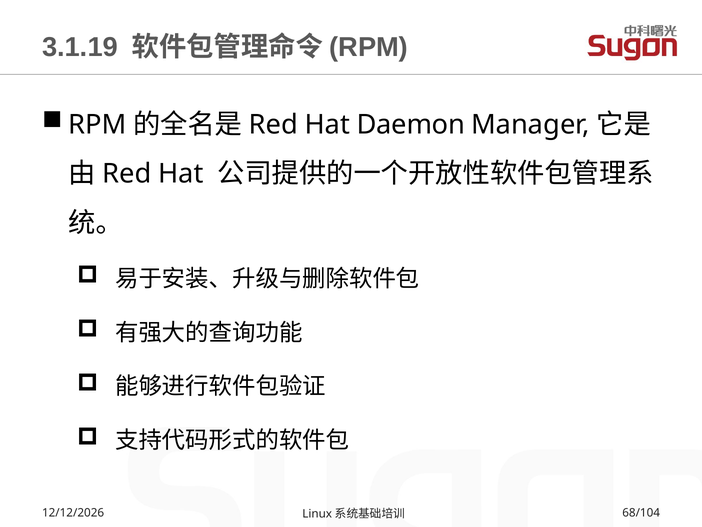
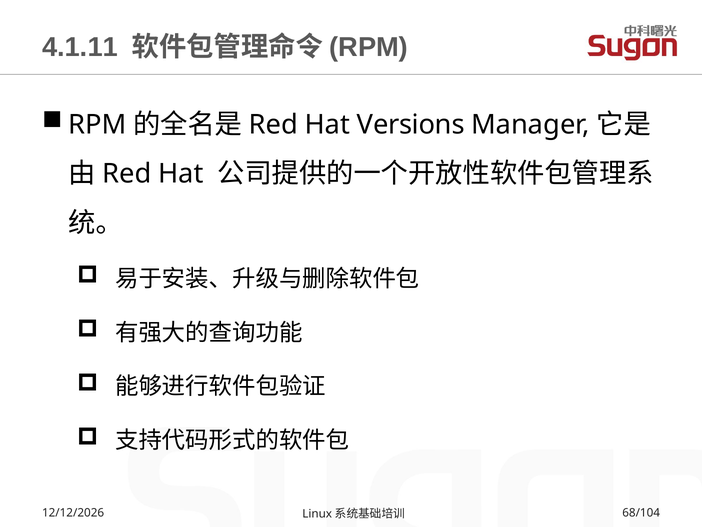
3.1.19: 3.1.19 -> 4.1.11
Daemon: Daemon -> Versions
